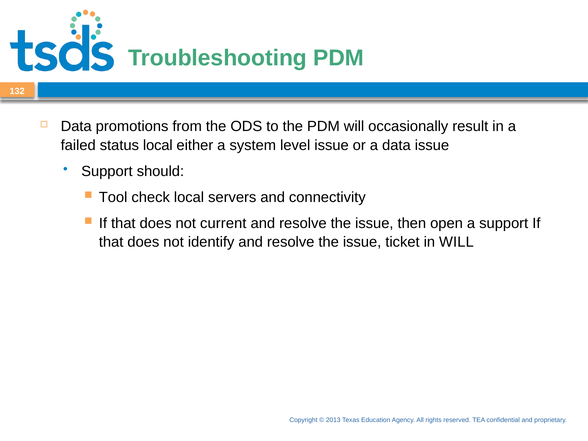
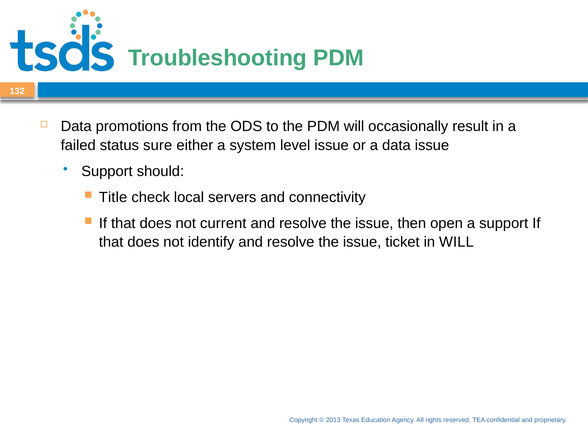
status local: local -> sure
Tool at (113, 197): Tool -> Title
